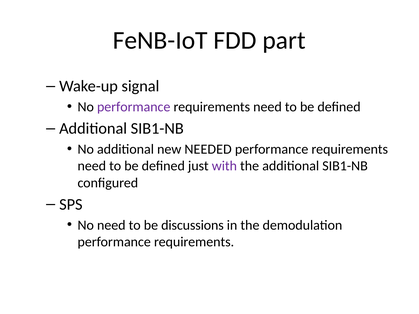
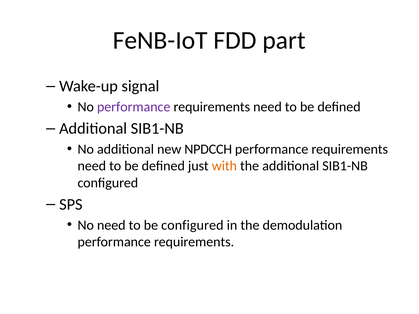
NEEDED: NEEDED -> NPDCCH
with colour: purple -> orange
be discussions: discussions -> configured
